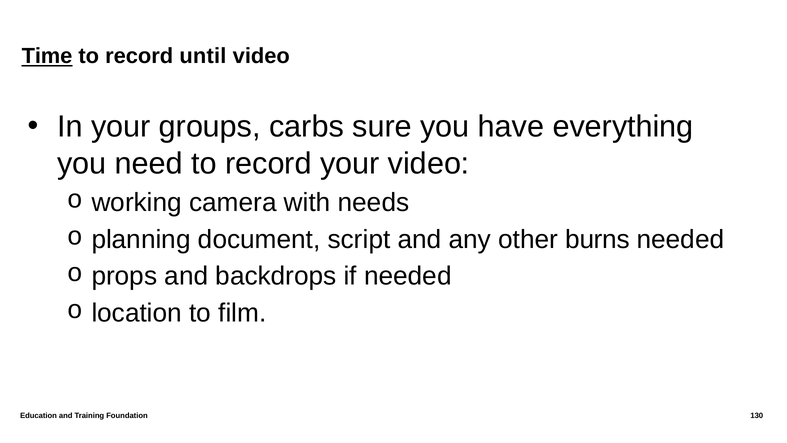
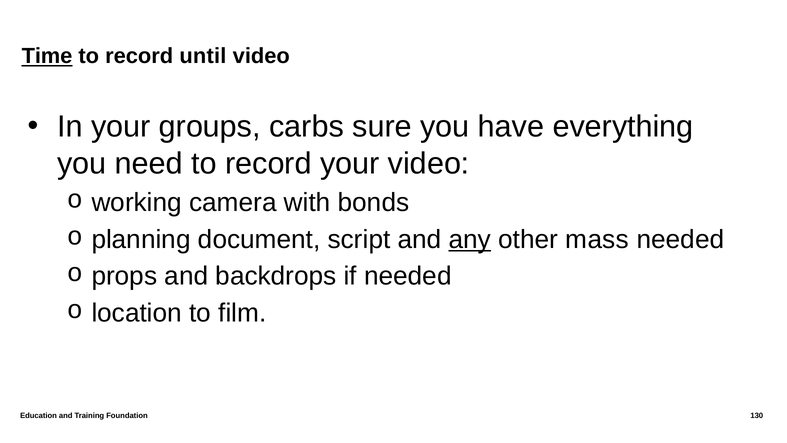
needs: needs -> bonds
any underline: none -> present
burns: burns -> mass
